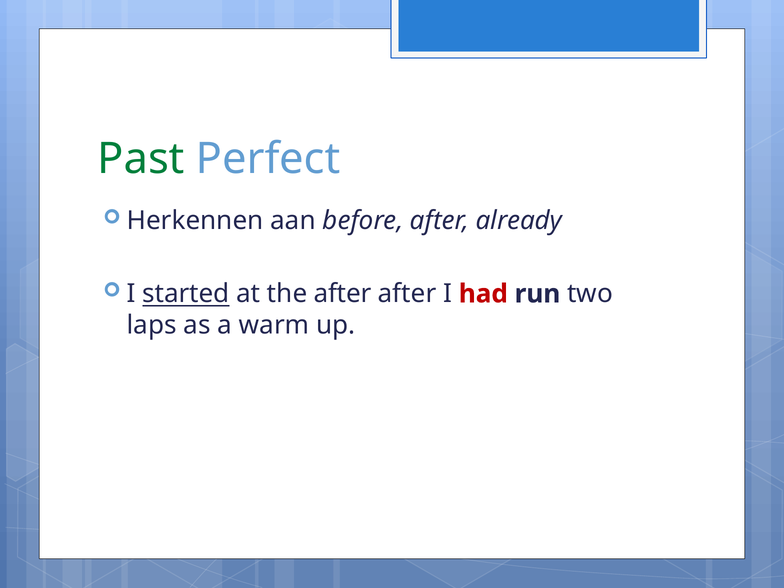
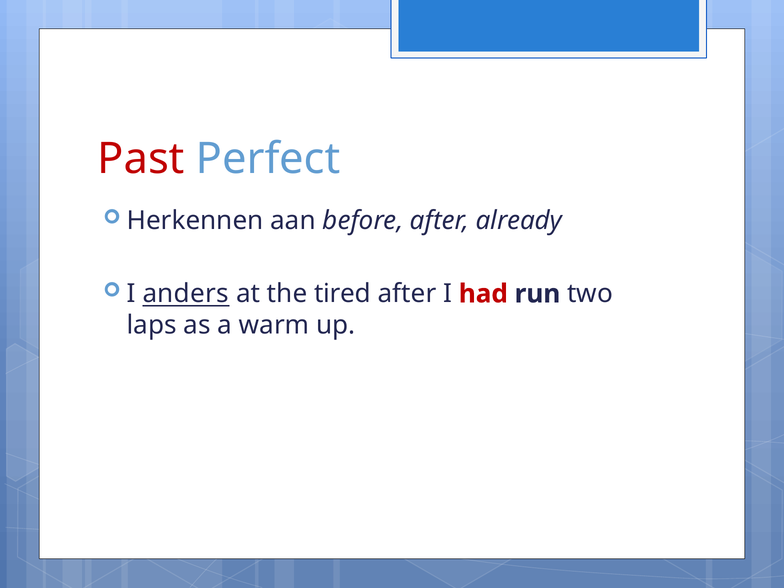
Past colour: green -> red
started: started -> anders
the after: after -> tired
